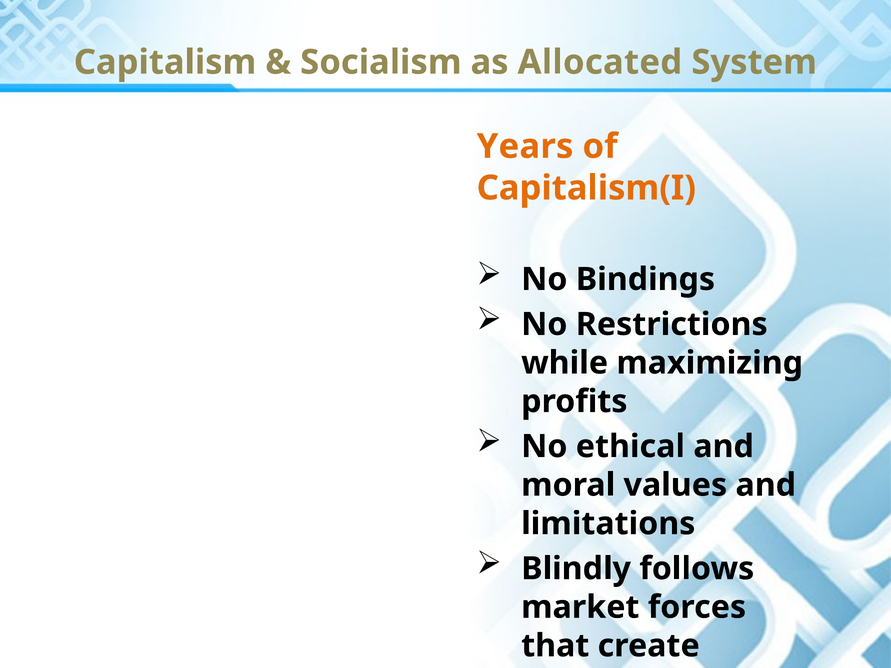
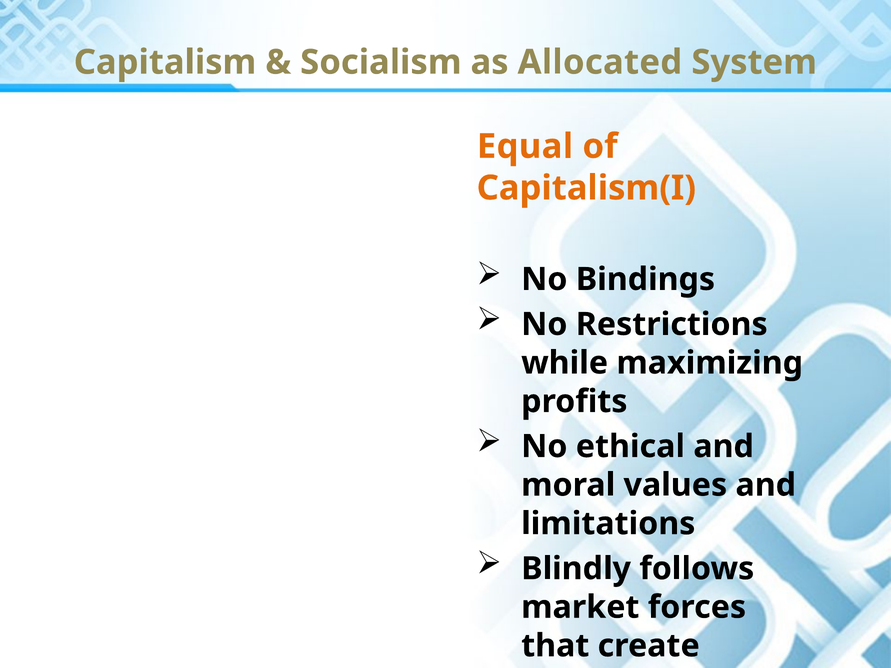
Years: Years -> Equal
